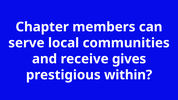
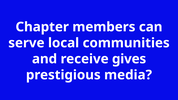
within: within -> media
